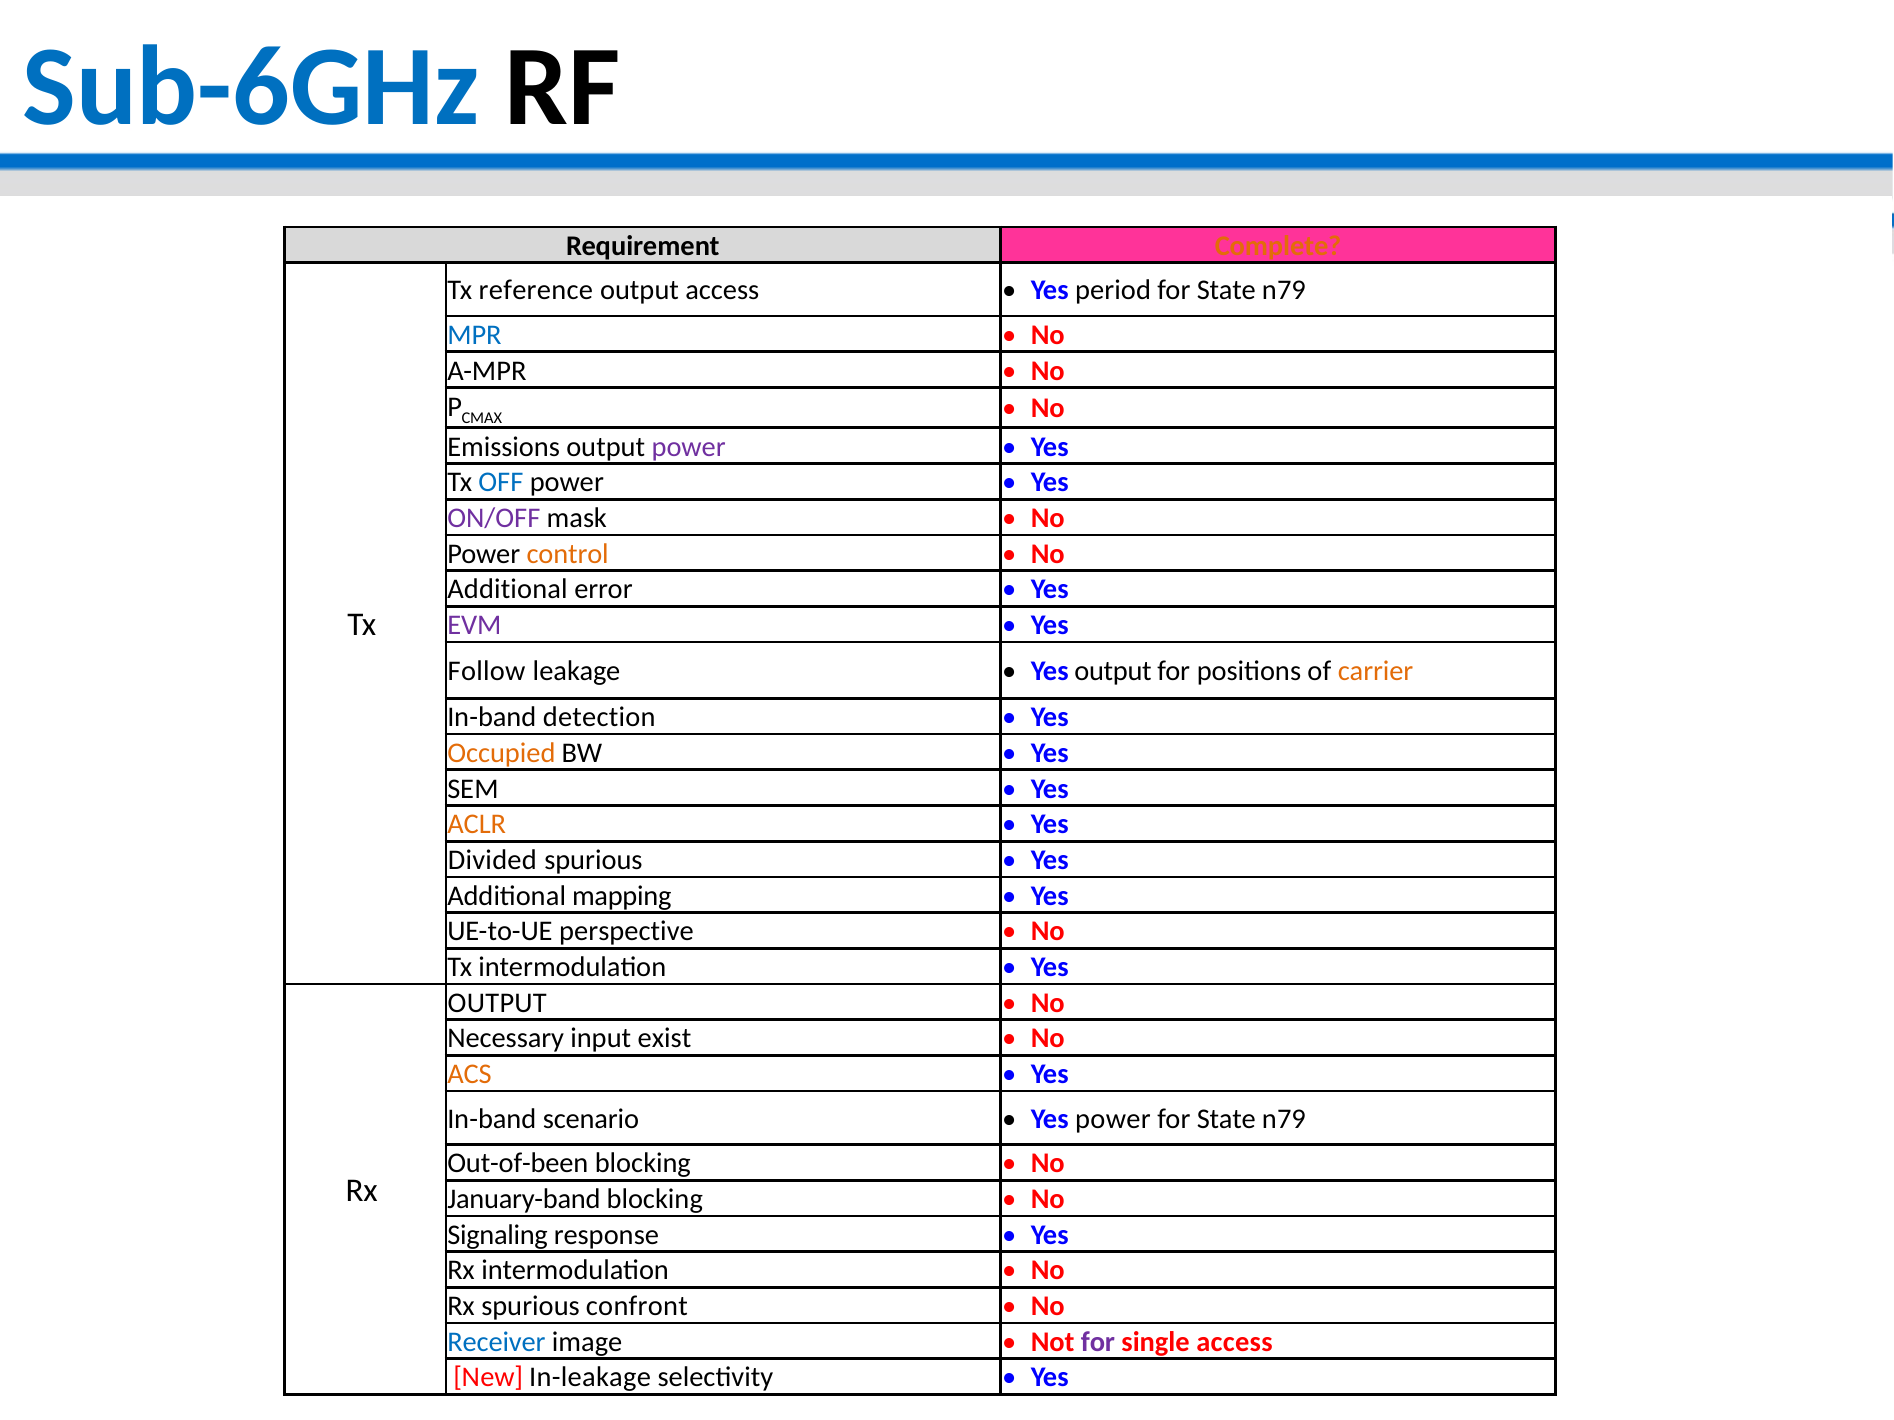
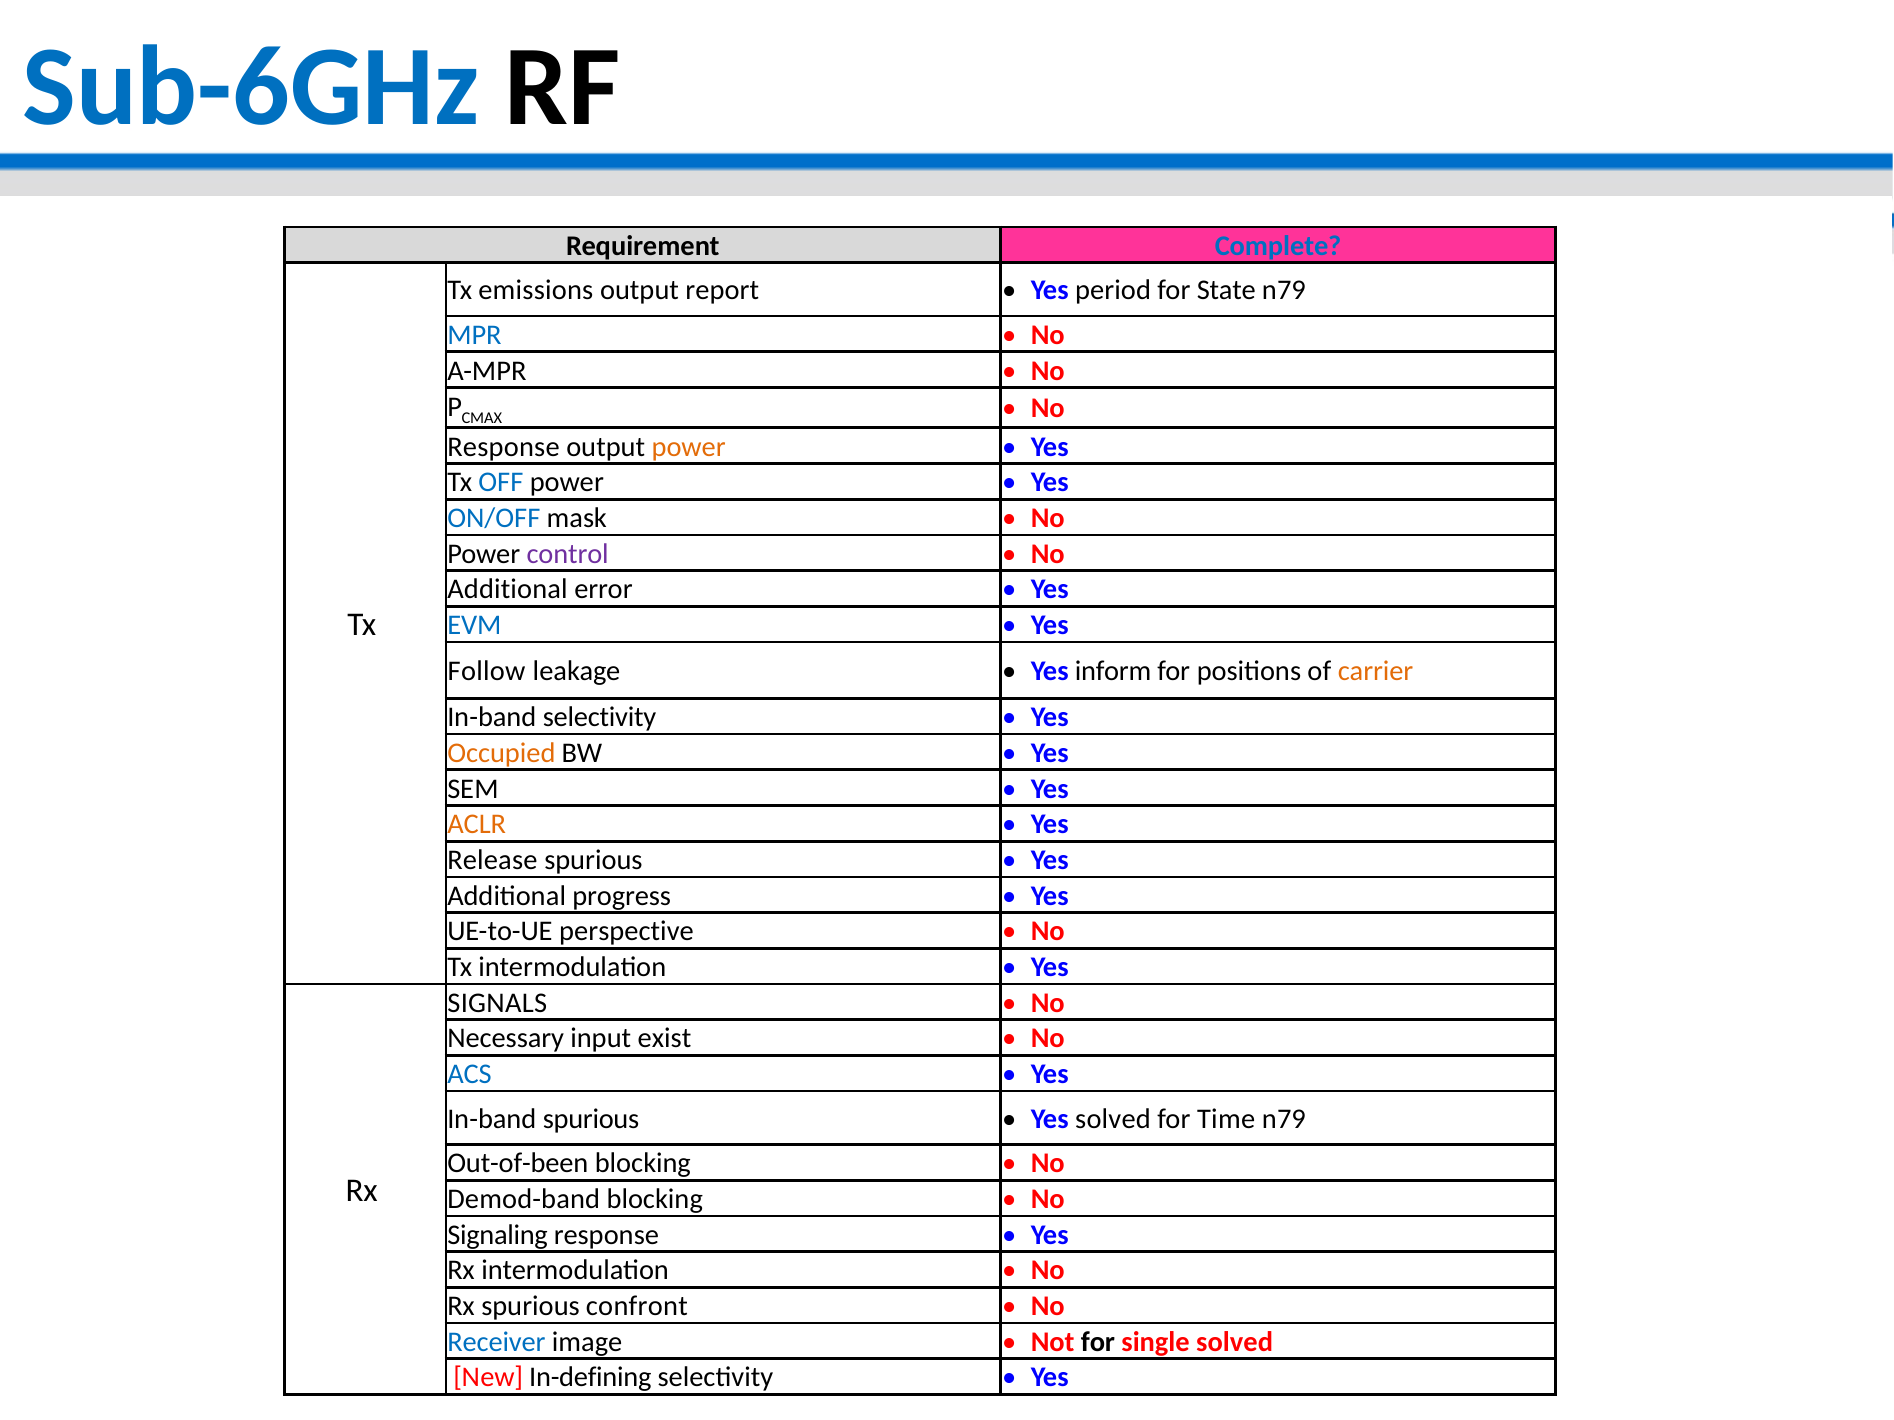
Complete colour: orange -> blue
reference: reference -> emissions
output access: access -> report
Emissions at (504, 447): Emissions -> Response
power at (689, 447) colour: purple -> orange
ON/OFF colour: purple -> blue
control colour: orange -> purple
EVM colour: purple -> blue
Yes output: output -> inform
In-band detection: detection -> selectivity
Divided: Divided -> Release
mapping: mapping -> progress
OUTPUT at (497, 1003): OUTPUT -> SIGNALS
ACS colour: orange -> blue
In-band scenario: scenario -> spurious
Yes power: power -> solved
State at (1226, 1119): State -> Time
January-band: January-band -> Demod-band
for at (1098, 1342) colour: purple -> black
single access: access -> solved
In-leakage: In-leakage -> In-defining
